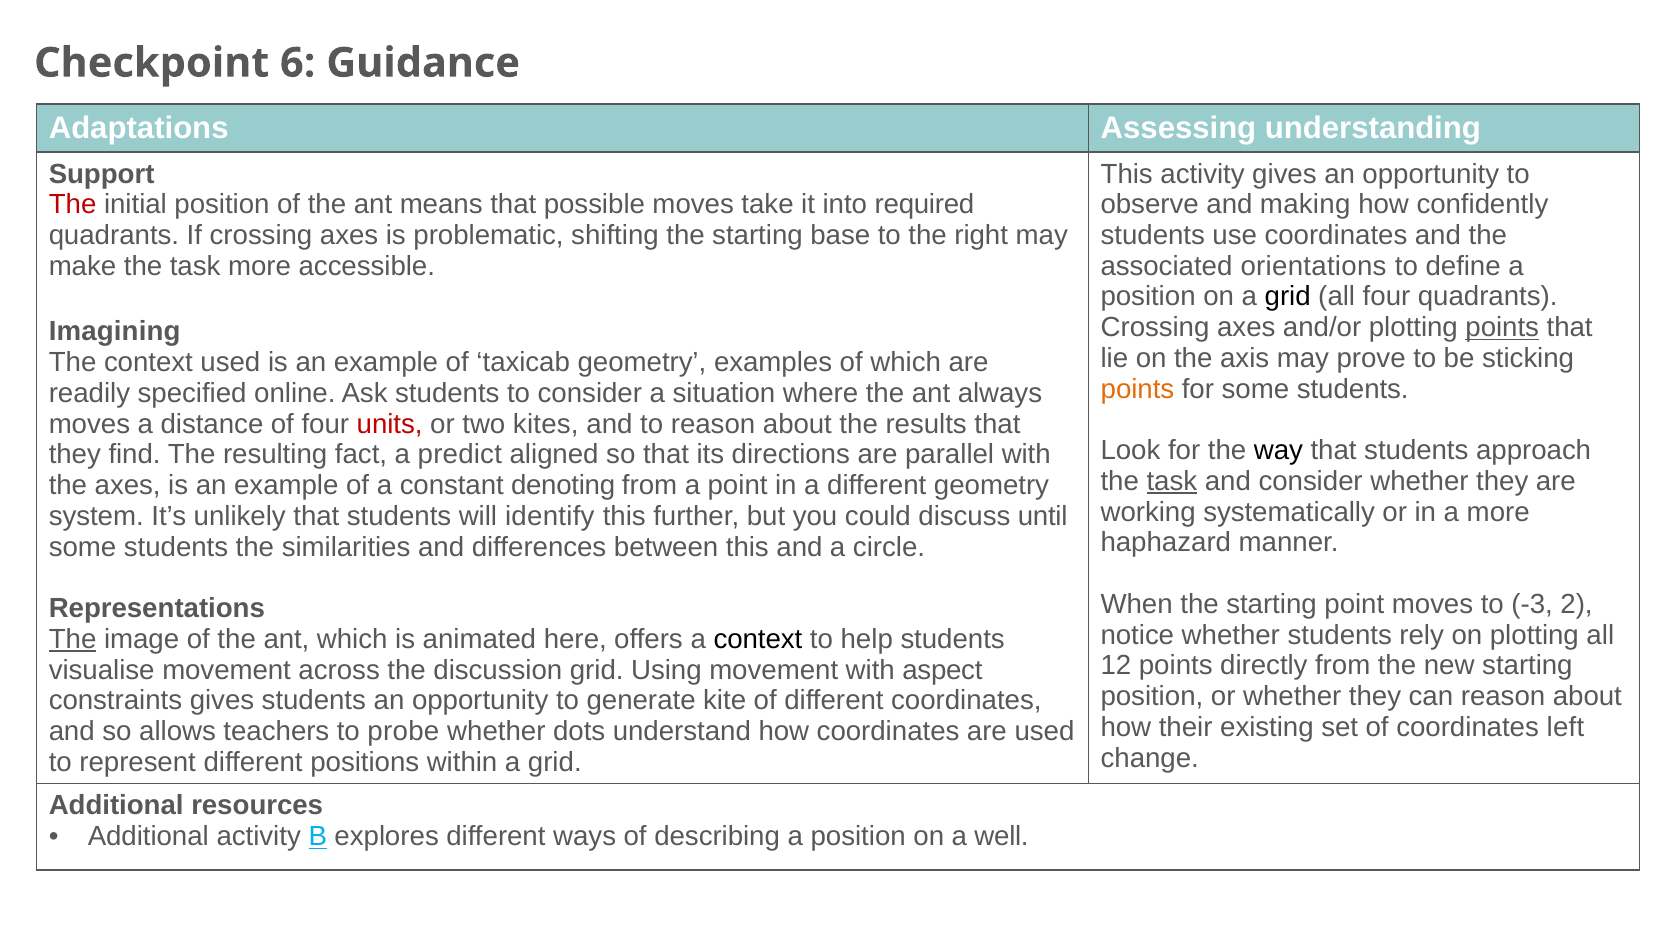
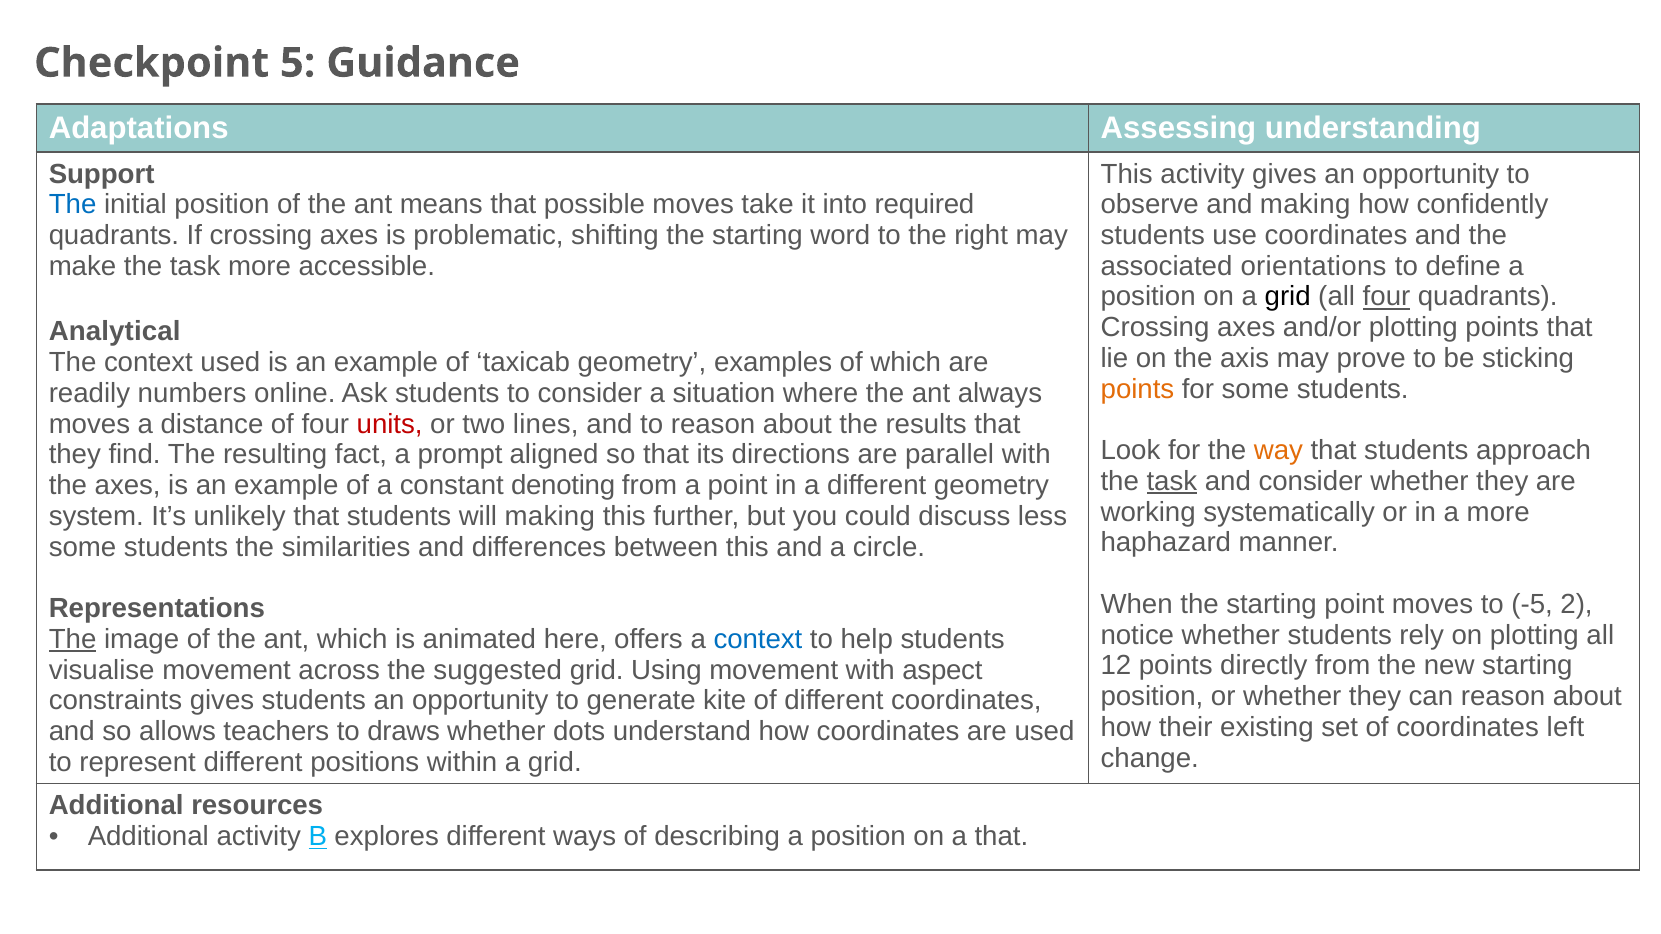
6: 6 -> 5
The at (73, 205) colour: red -> blue
base: base -> word
four at (1387, 297) underline: none -> present
points at (1502, 328) underline: present -> none
Imagining: Imagining -> Analytical
specified: specified -> numbers
kites: kites -> lines
way colour: black -> orange
predict: predict -> prompt
will identify: identify -> making
until: until -> less
-3: -3 -> -5
context at (758, 639) colour: black -> blue
discussion: discussion -> suggested
probe: probe -> draws
a well: well -> that
